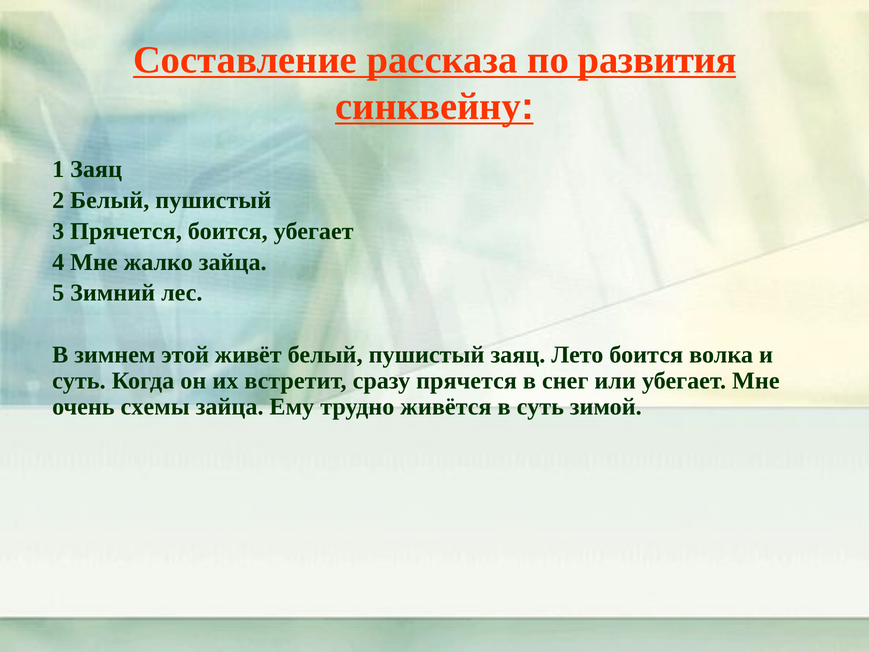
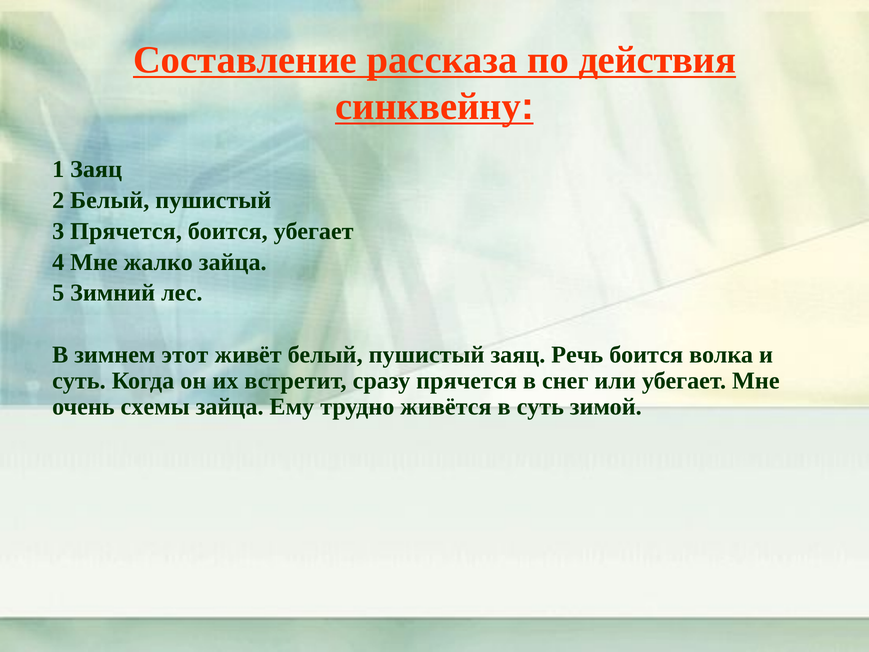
развития: развития -> действия
этой: этой -> этот
Лето: Лето -> Речь
